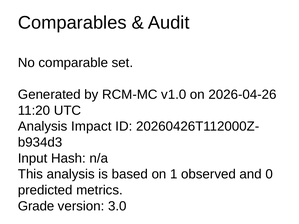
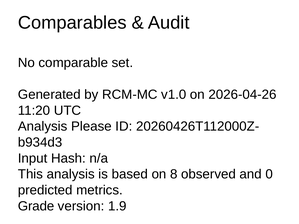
Impact: Impact -> Please
1: 1 -> 8
3.0: 3.0 -> 1.9
